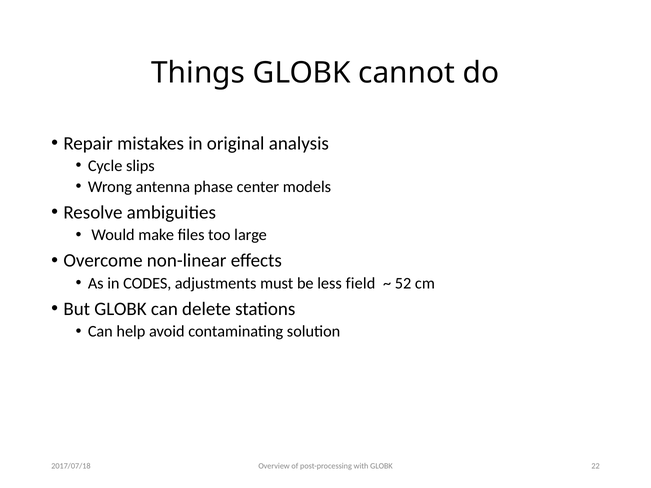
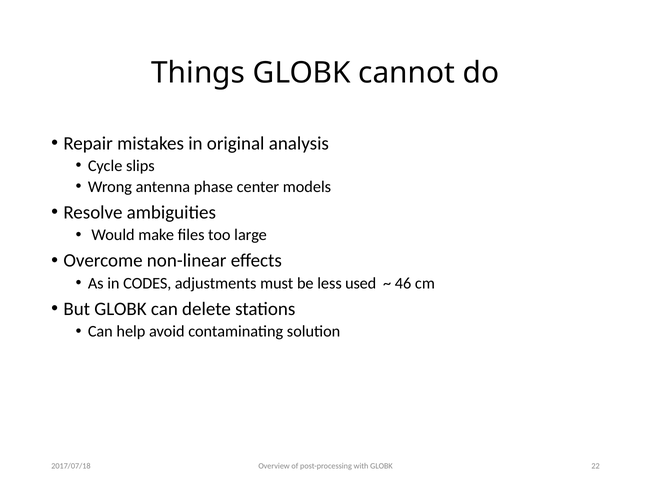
field: field -> used
52: 52 -> 46
